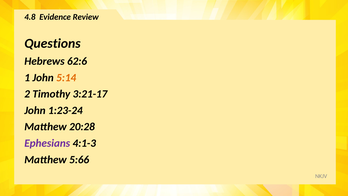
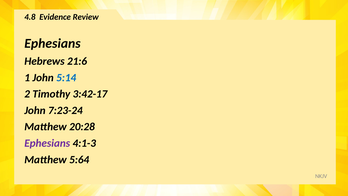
Questions at (52, 44): Questions -> Ephesians
62:6: 62:6 -> 21:6
5:14 colour: orange -> blue
3:21-17: 3:21-17 -> 3:42-17
1:23-24: 1:23-24 -> 7:23-24
5:66: 5:66 -> 5:64
